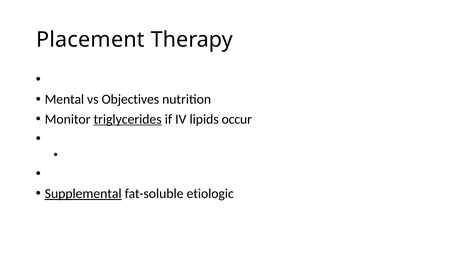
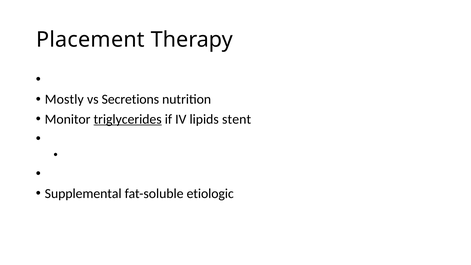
Mental: Mental -> Mostly
Objectives: Objectives -> Secretions
occur: occur -> stent
Supplemental underline: present -> none
